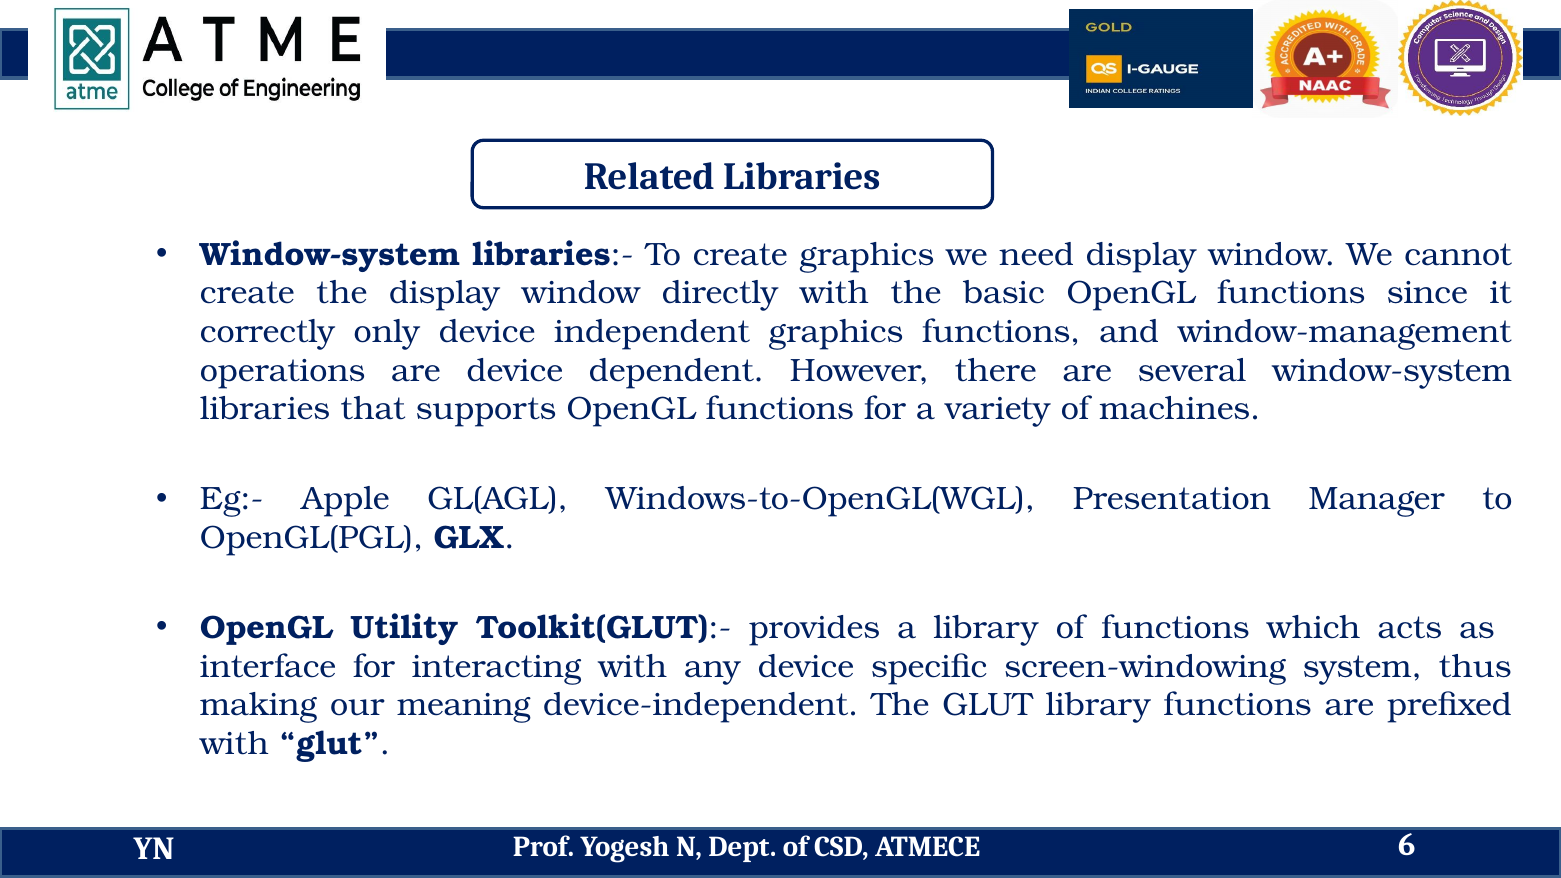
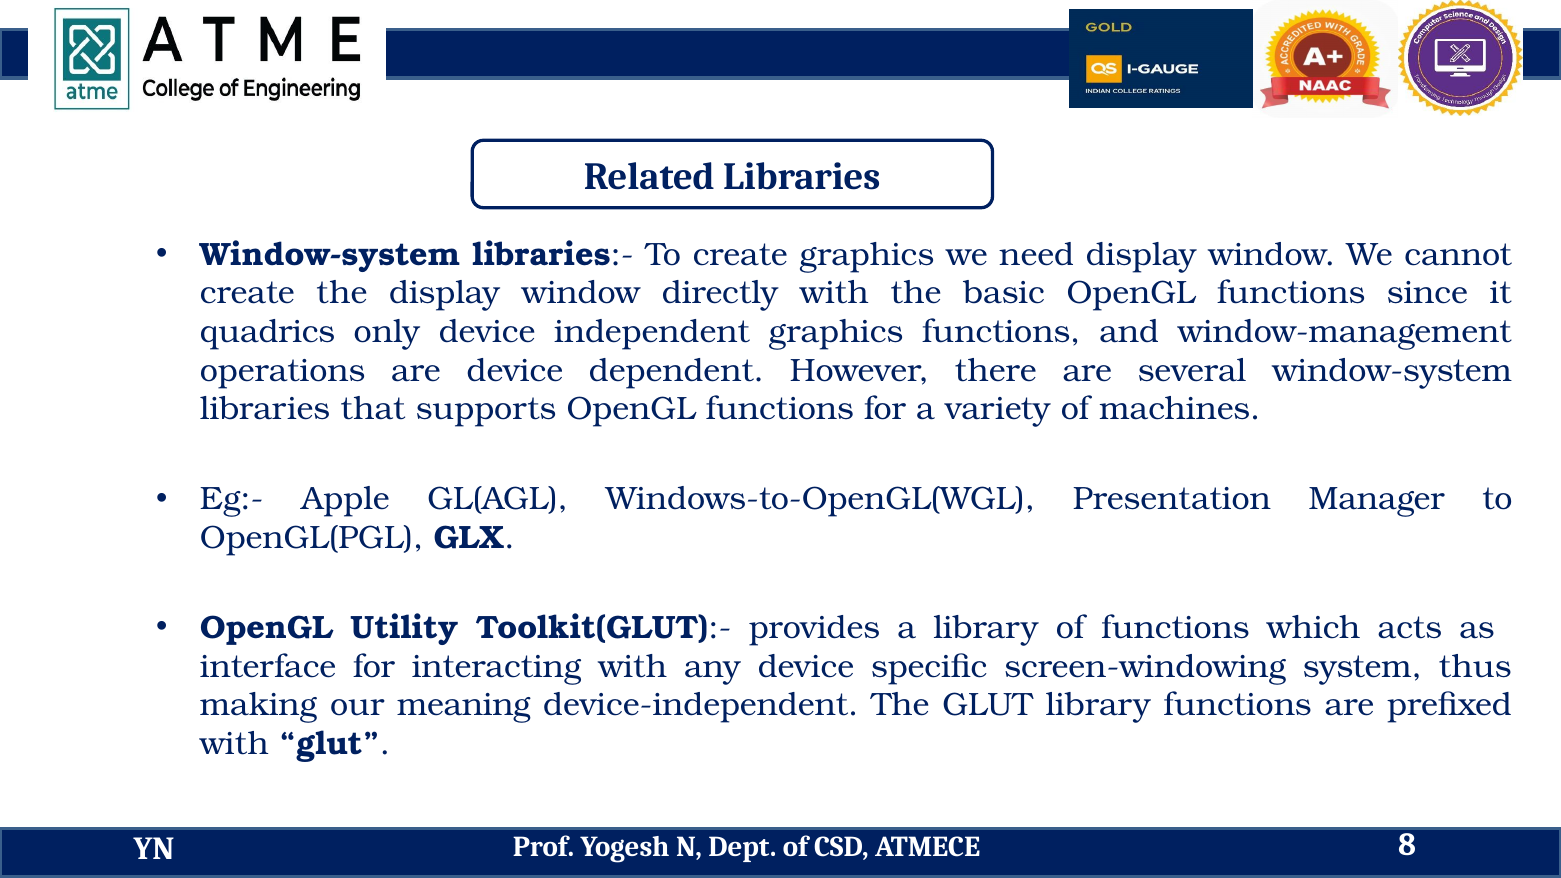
correctly: correctly -> quadrics
6: 6 -> 8
